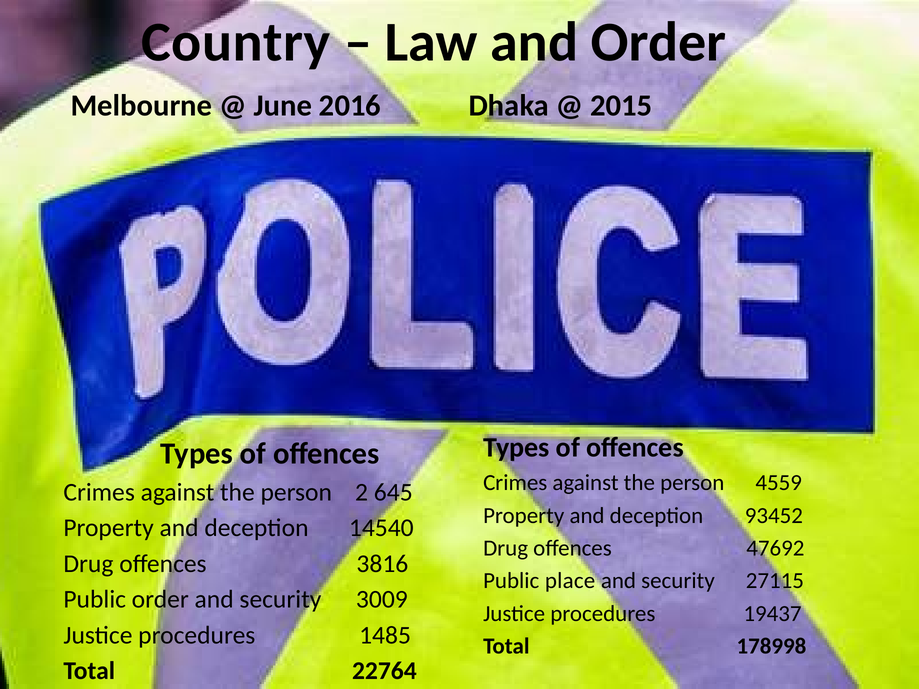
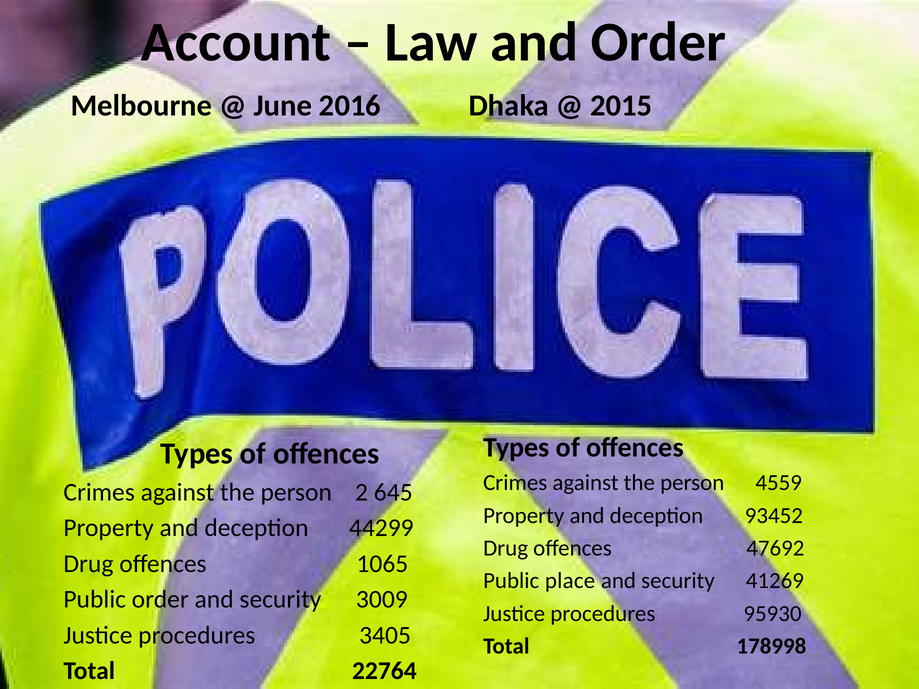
Country: Country -> Account
14540: 14540 -> 44299
3816: 3816 -> 1065
27115: 27115 -> 41269
19437: 19437 -> 95930
1485: 1485 -> 3405
